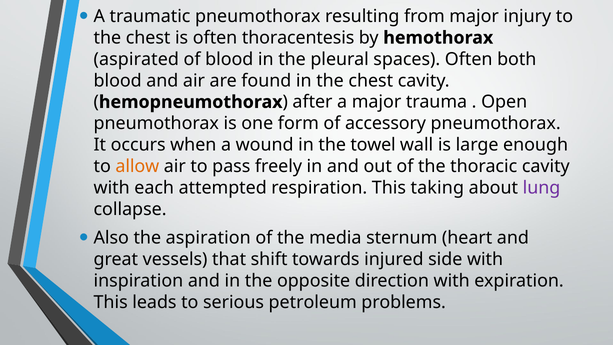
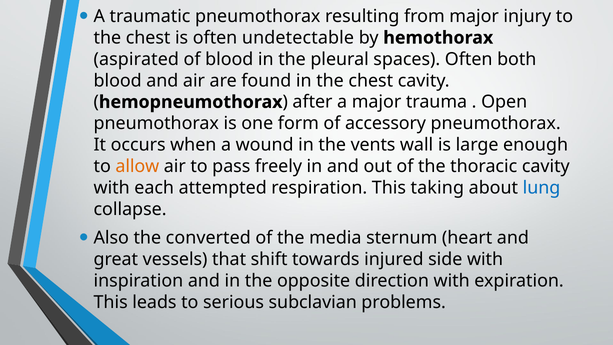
thoracentesis: thoracentesis -> undetectable
towel: towel -> vents
lung colour: purple -> blue
aspiration: aspiration -> converted
petroleum: petroleum -> subclavian
